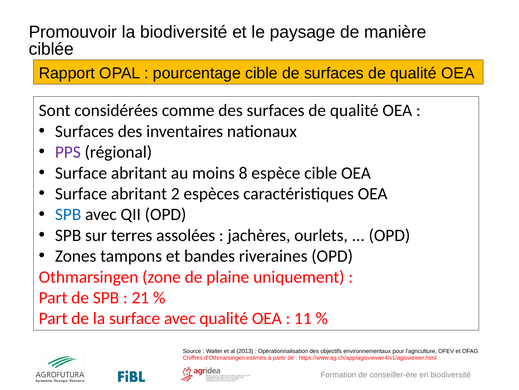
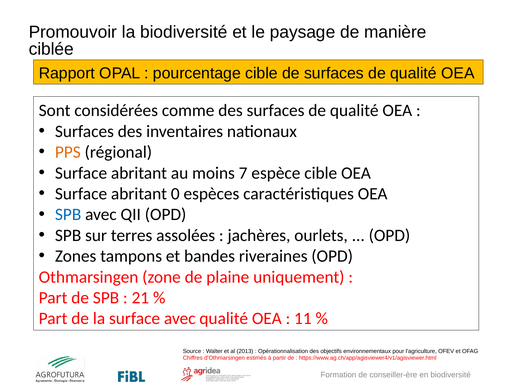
PPS colour: purple -> orange
8: 8 -> 7
2: 2 -> 0
